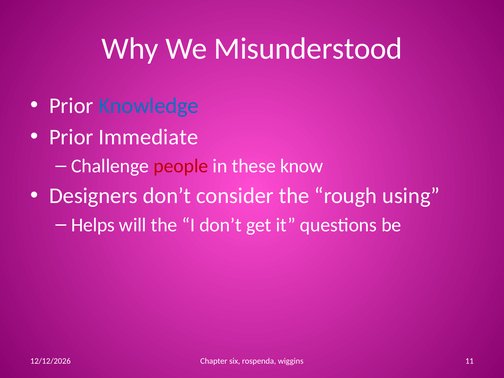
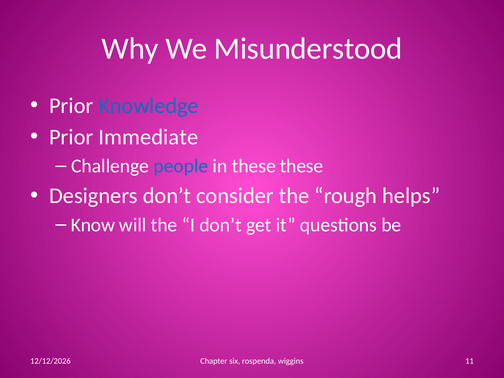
people colour: red -> blue
these know: know -> these
using: using -> helps
Helps: Helps -> Know
